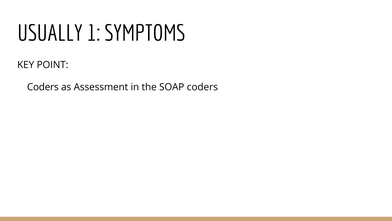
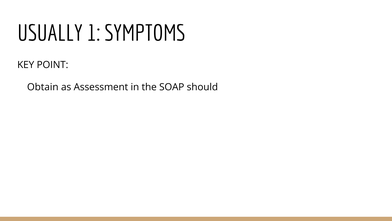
Coders at (43, 87): Coders -> Obtain
SOAP coders: coders -> should
